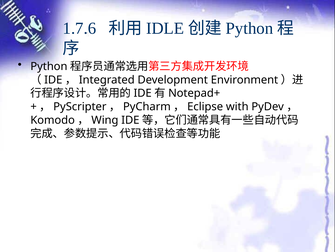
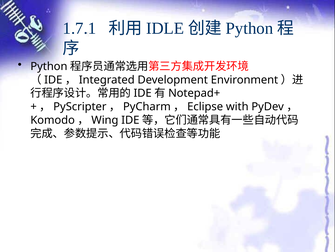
1.7.6: 1.7.6 -> 1.7.1
